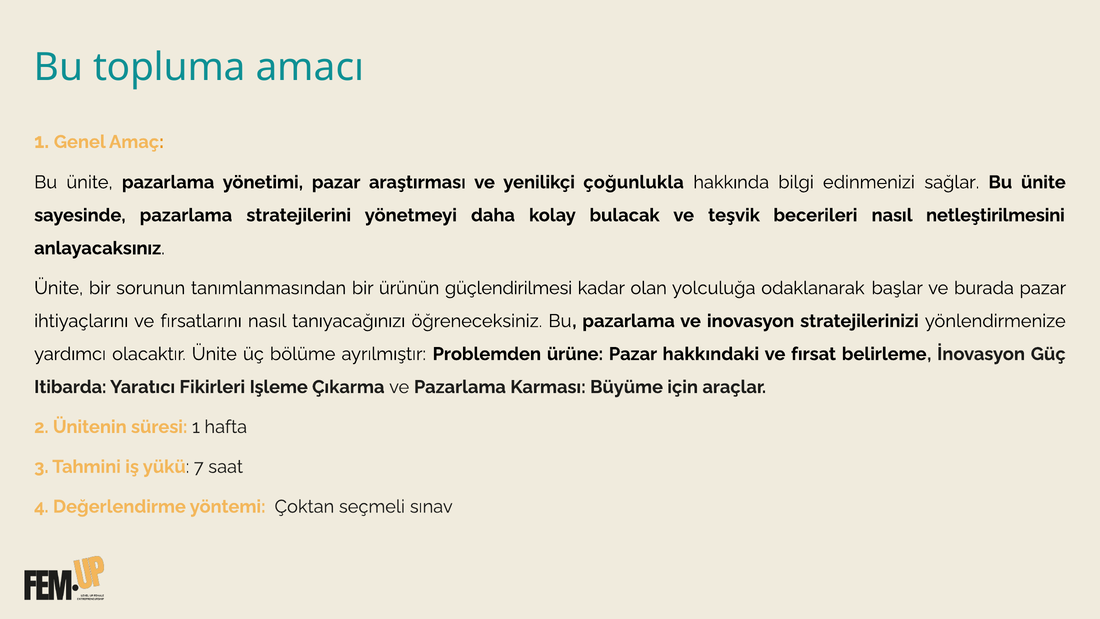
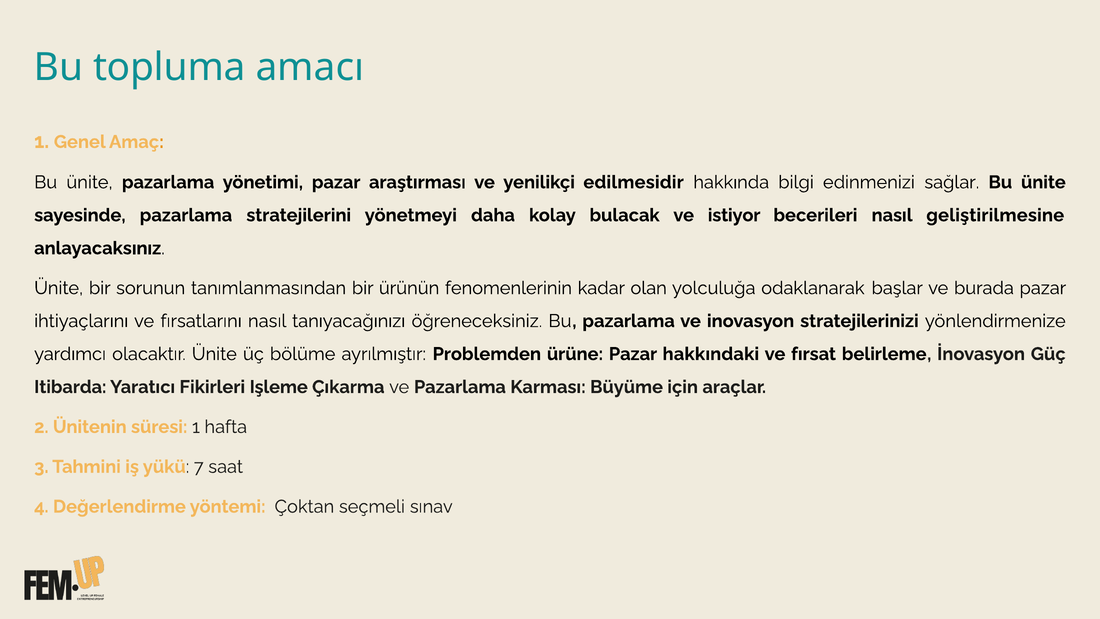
çoğunlukla: çoğunlukla -> edilmesidir
teşvik: teşvik -> istiyor
netleştirilmesini: netleştirilmesini -> geliştirilmesine
güçlendirilmesi: güçlendirilmesi -> fenomenlerinin
